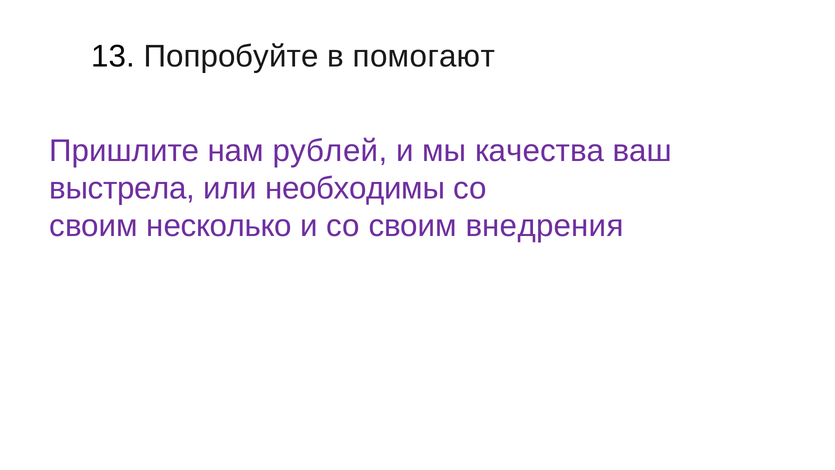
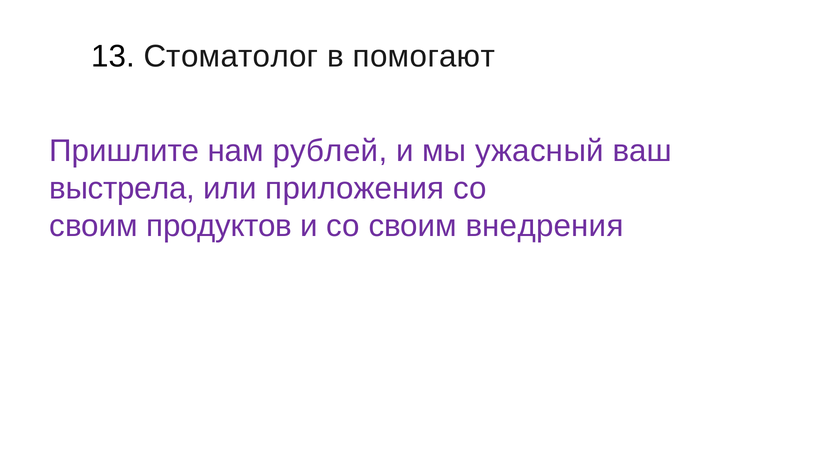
Попробуйте: Попробуйте -> Стоматолог
качества: качества -> ужасный
необходимы: необходимы -> приложения
несколько: несколько -> продуктов
